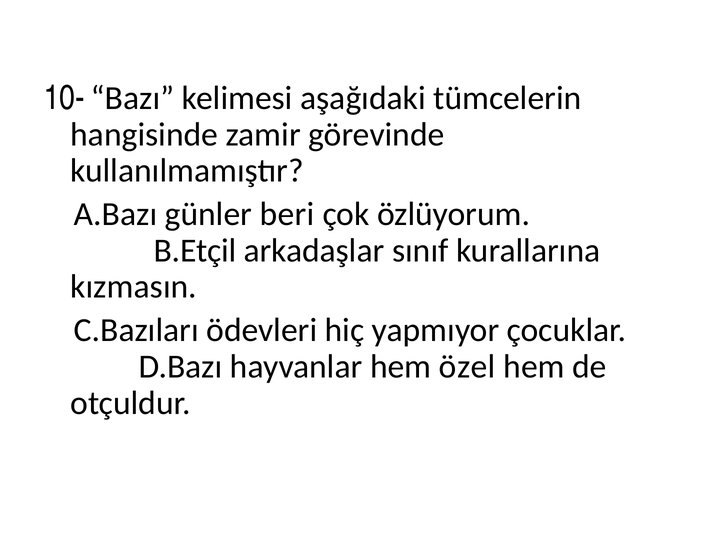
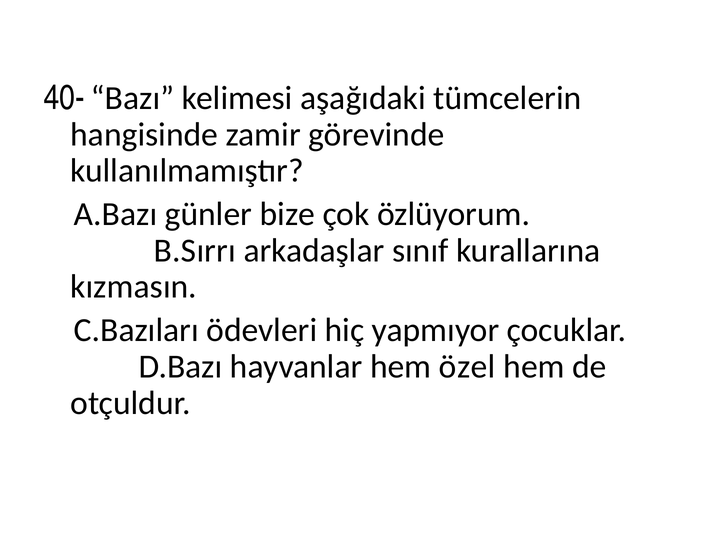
10-: 10- -> 40-
beri: beri -> bize
B.Etçil: B.Etçil -> B.Sırrı
